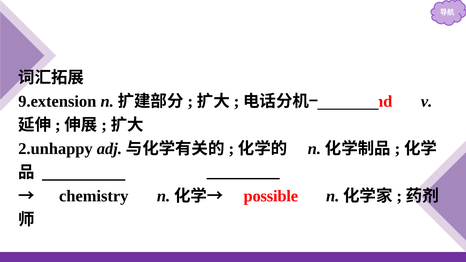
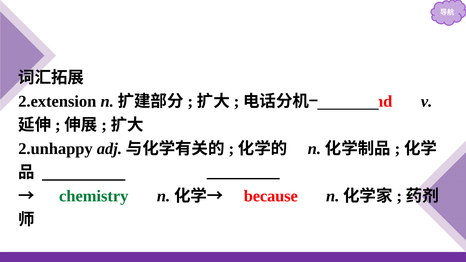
9.extension: 9.extension -> 2.extension
chemistry colour: black -> green
possible: possible -> because
